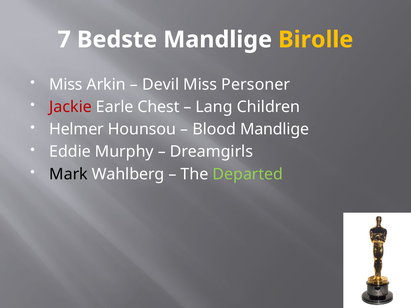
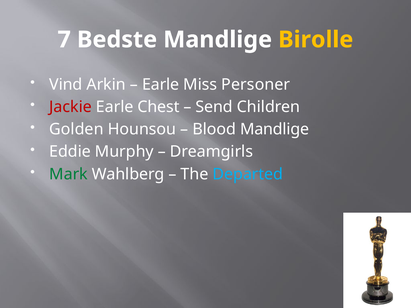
Miss at (66, 85): Miss -> Vind
Devil at (161, 85): Devil -> Earle
Lang: Lang -> Send
Helmer: Helmer -> Golden
Mark colour: black -> green
Departed colour: light green -> light blue
